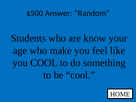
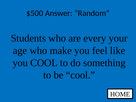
know: know -> every
